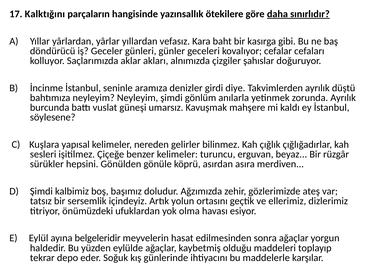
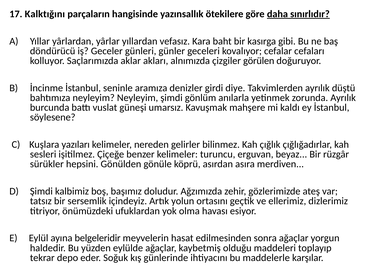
şahıslar: şahıslar -> görülen
yapısal: yapısal -> yazıları
